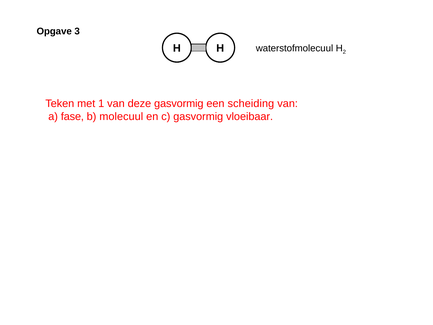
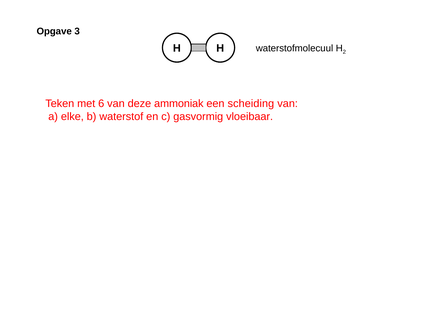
1: 1 -> 6
deze gasvormig: gasvormig -> ammoniak
fase: fase -> elke
molecuul: molecuul -> waterstof
